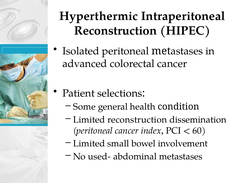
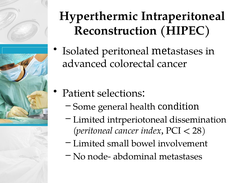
Limited reconstruction: reconstruction -> intrperiotoneal
60: 60 -> 28
used-: used- -> node-
